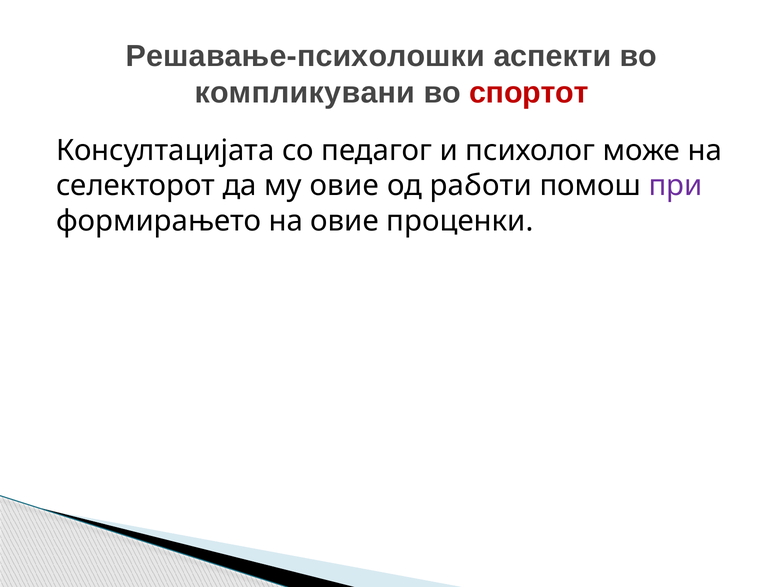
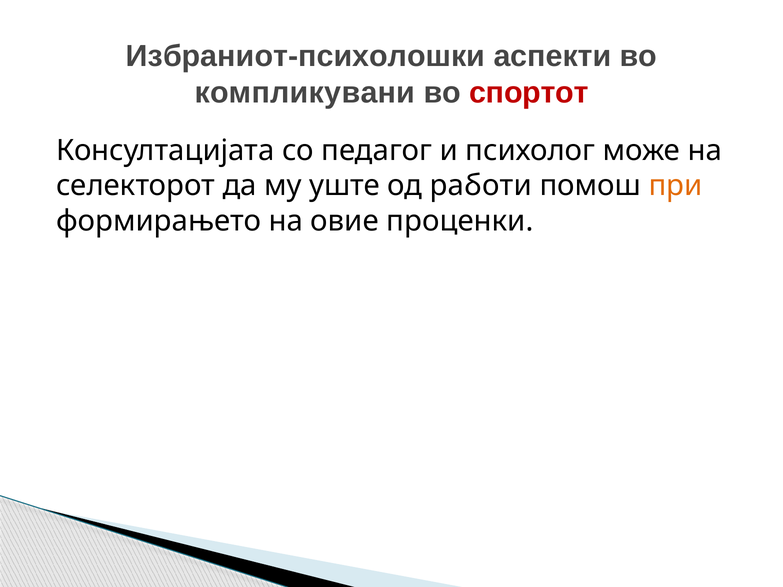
Решавање-психолошки: Решавање-психолошки -> Избраниот-психолошки
му овие: овие -> уште
при colour: purple -> orange
